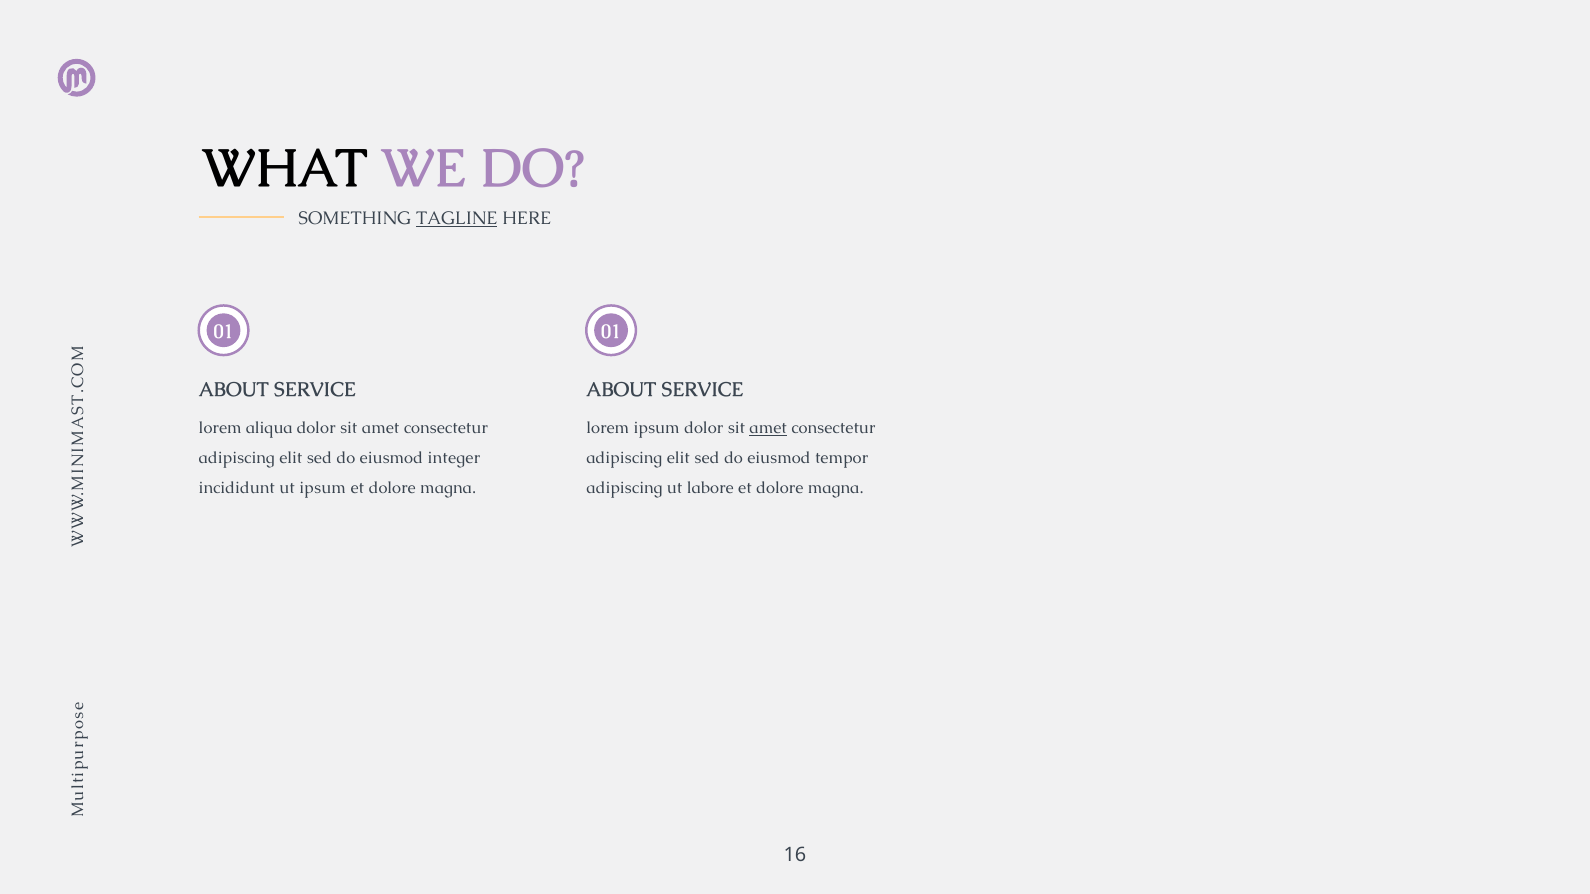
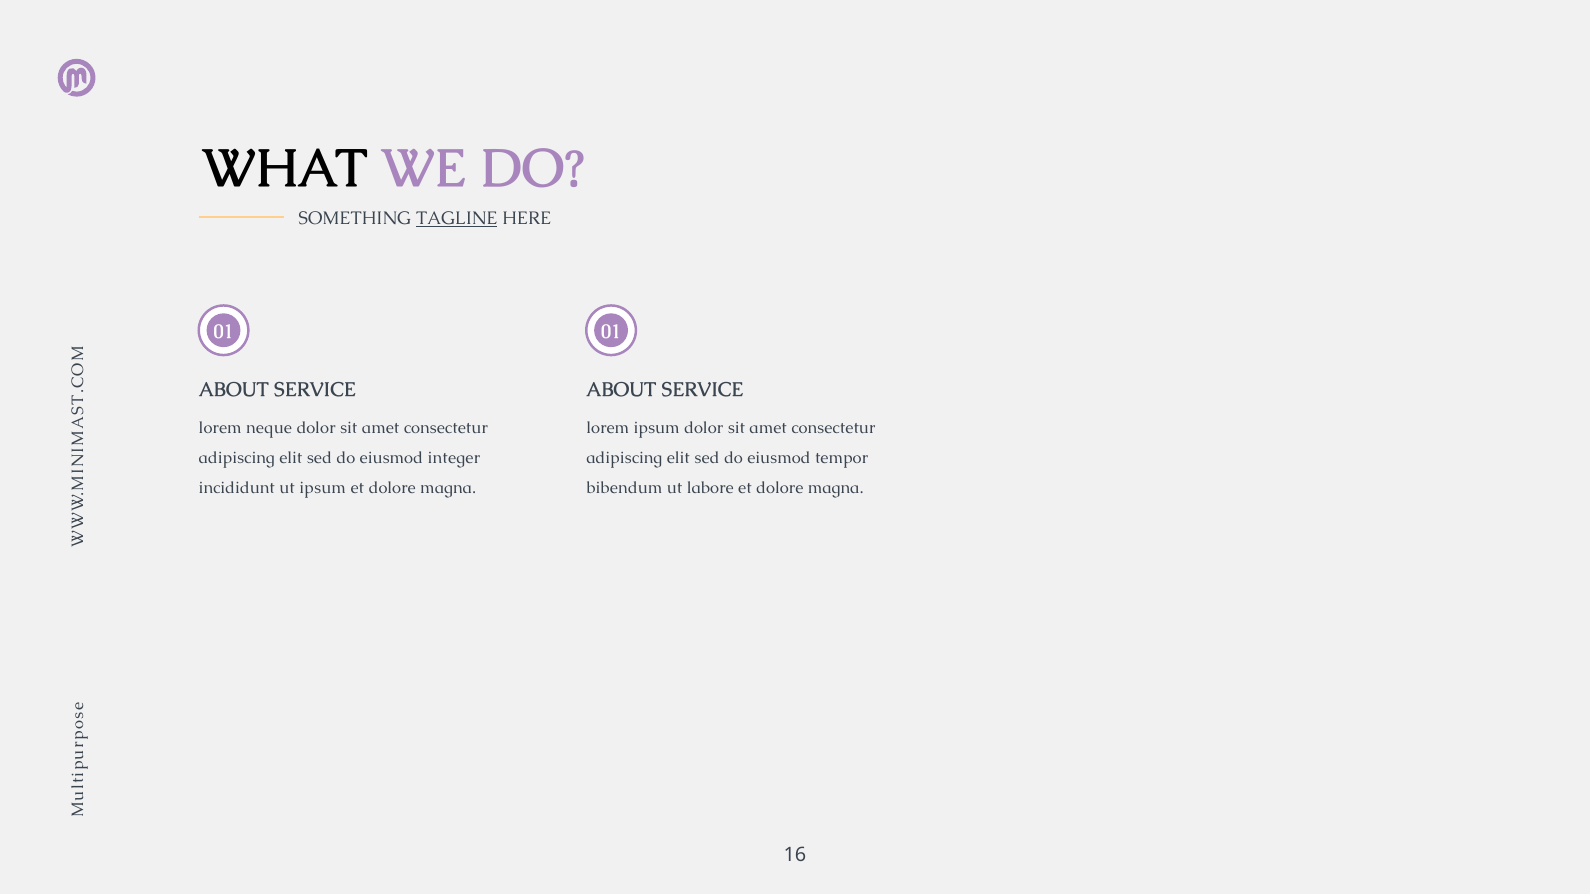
aliqua: aliqua -> neque
amet at (768, 428) underline: present -> none
adipiscing at (624, 488): adipiscing -> bibendum
